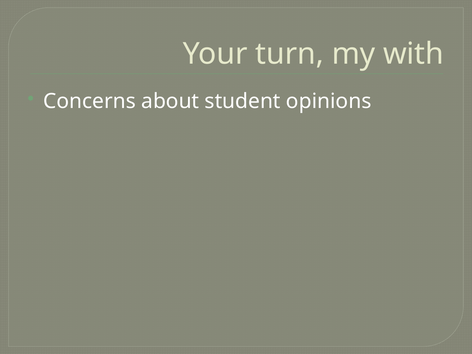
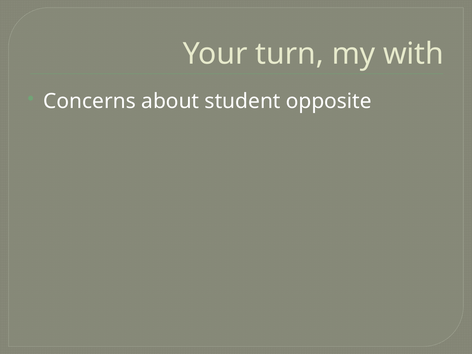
opinions: opinions -> opposite
